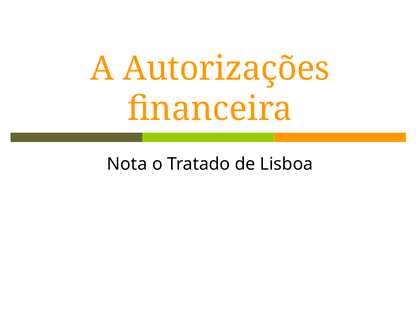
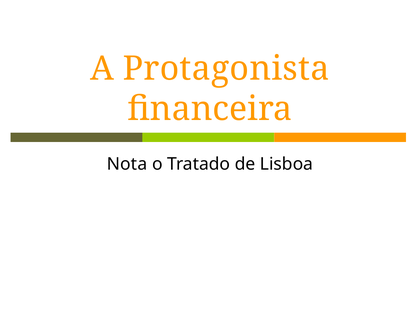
Autorizações: Autorizações -> Protagonista
